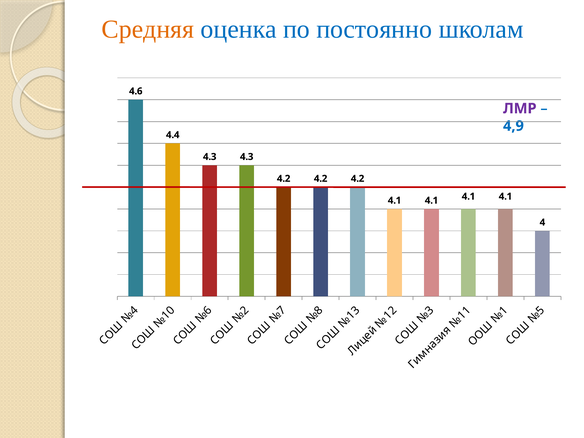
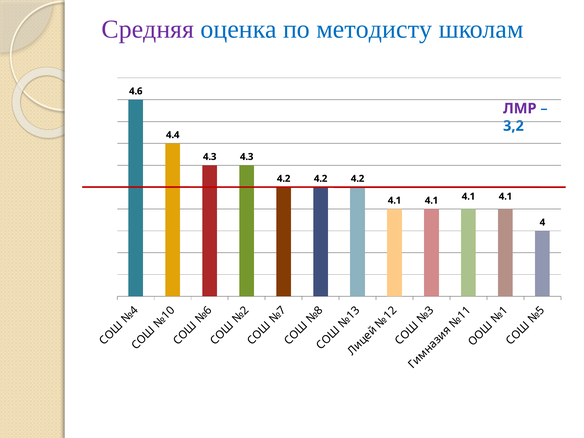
Средняя colour: orange -> purple
постоянно: постоянно -> методисту
4,9: 4,9 -> 3,2
